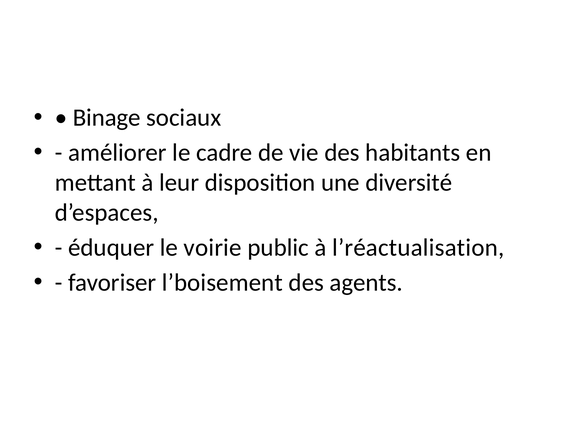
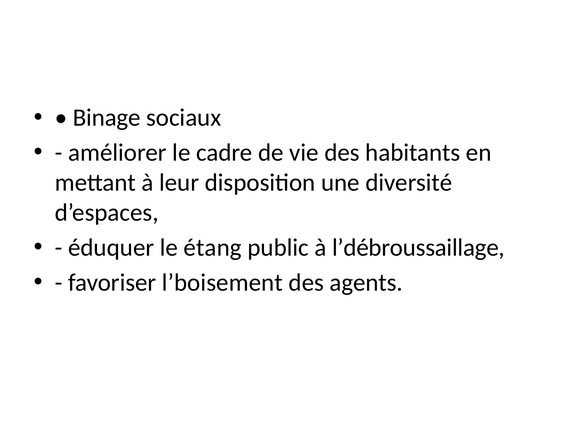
voirie: voirie -> étang
l’réactualisation: l’réactualisation -> l’débroussaillage
